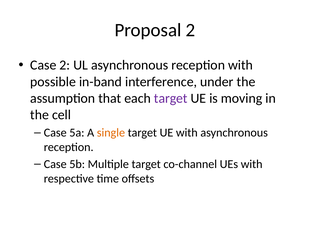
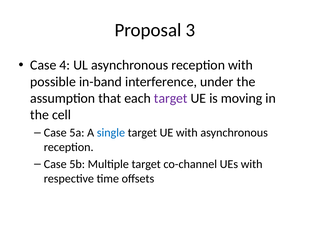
Proposal 2: 2 -> 3
Case 2: 2 -> 4
single colour: orange -> blue
